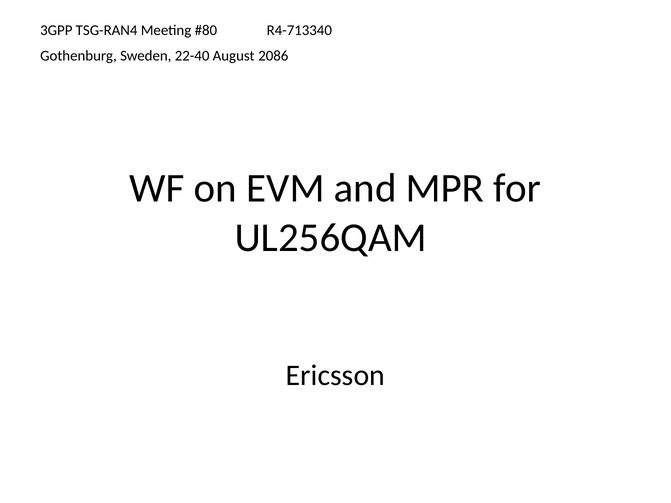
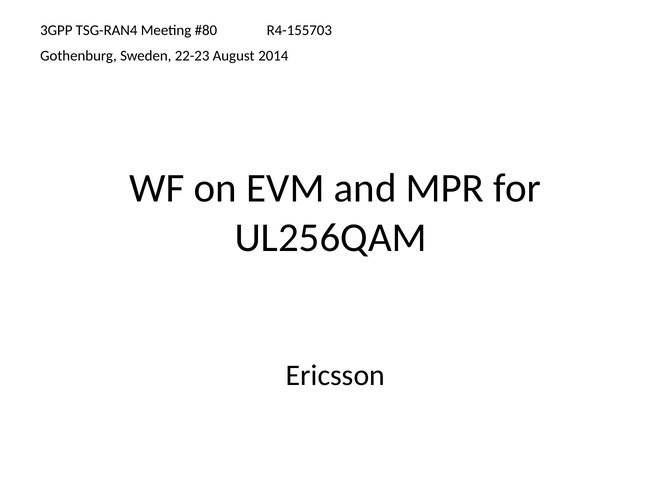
R4-713340: R4-713340 -> R4-155703
22-40: 22-40 -> 22-23
2086: 2086 -> 2014
